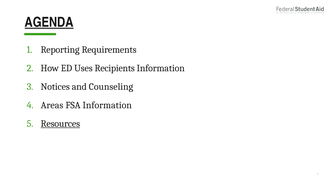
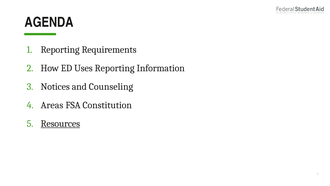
AGENDA underline: present -> none
Uses Recipients: Recipients -> Reporting
FSA Information: Information -> Constitution
